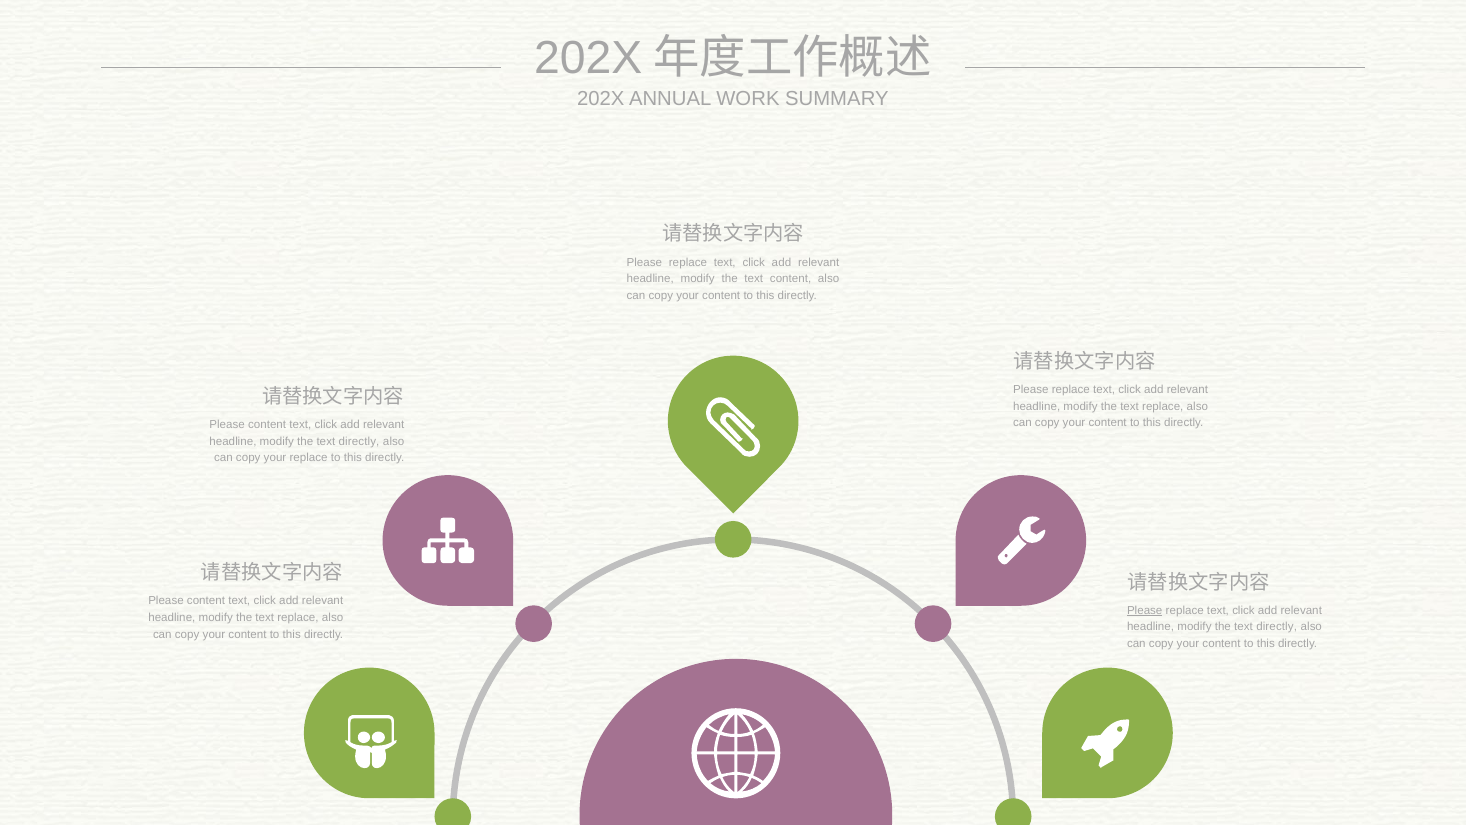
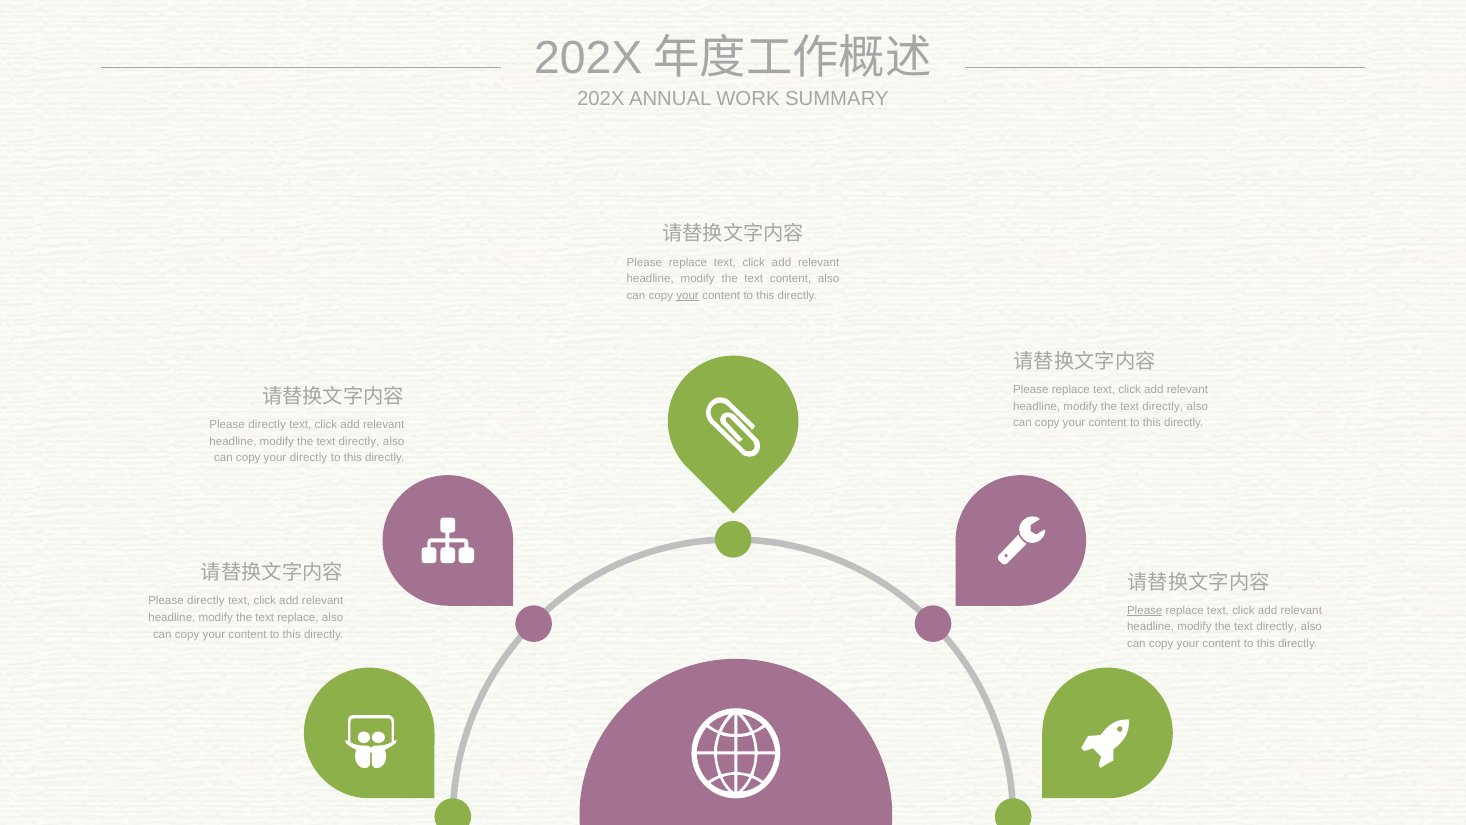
your at (688, 295) underline: none -> present
replace at (1163, 406): replace -> directly
content at (267, 425): content -> directly
your replace: replace -> directly
content at (206, 601): content -> directly
